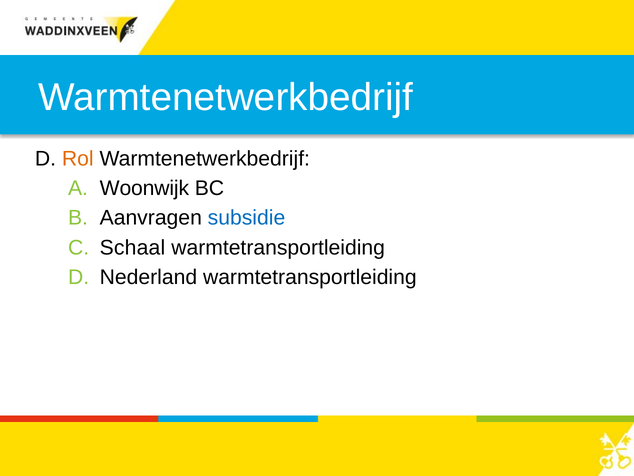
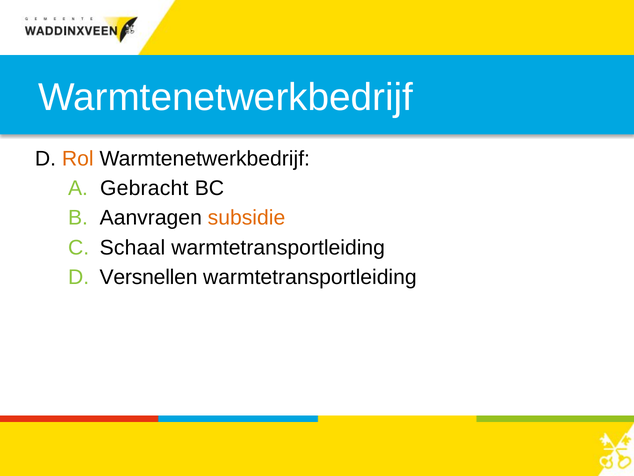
Woonwijk: Woonwijk -> Gebracht
subsidie colour: blue -> orange
Nederland: Nederland -> Versnellen
